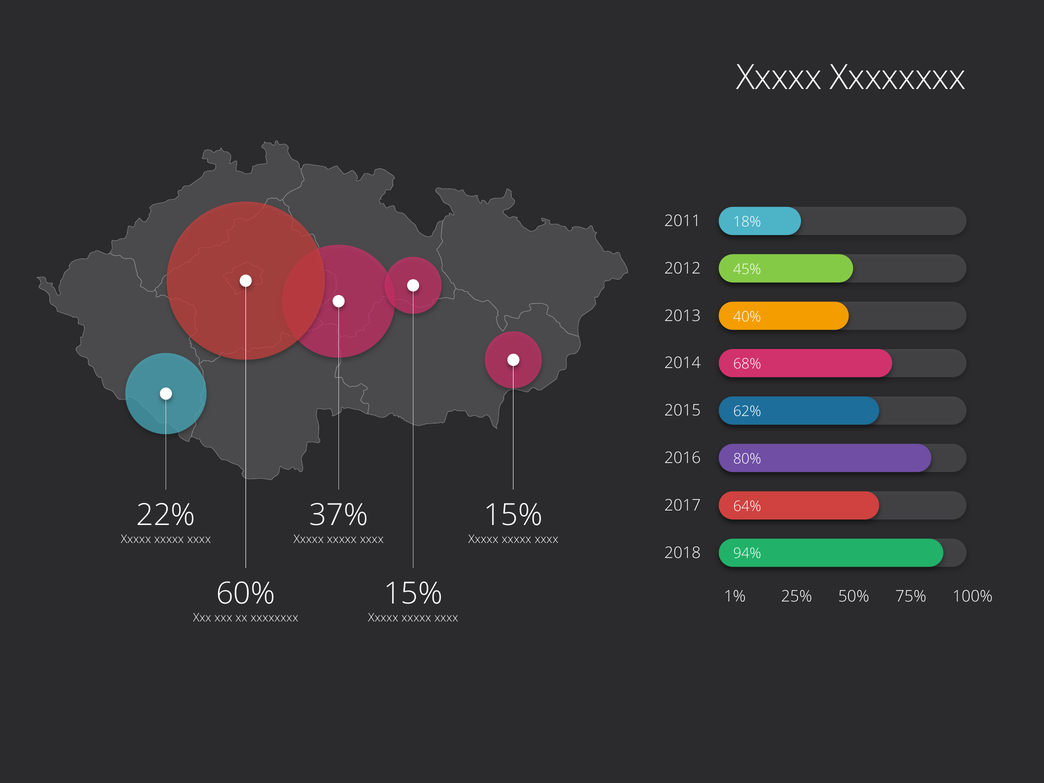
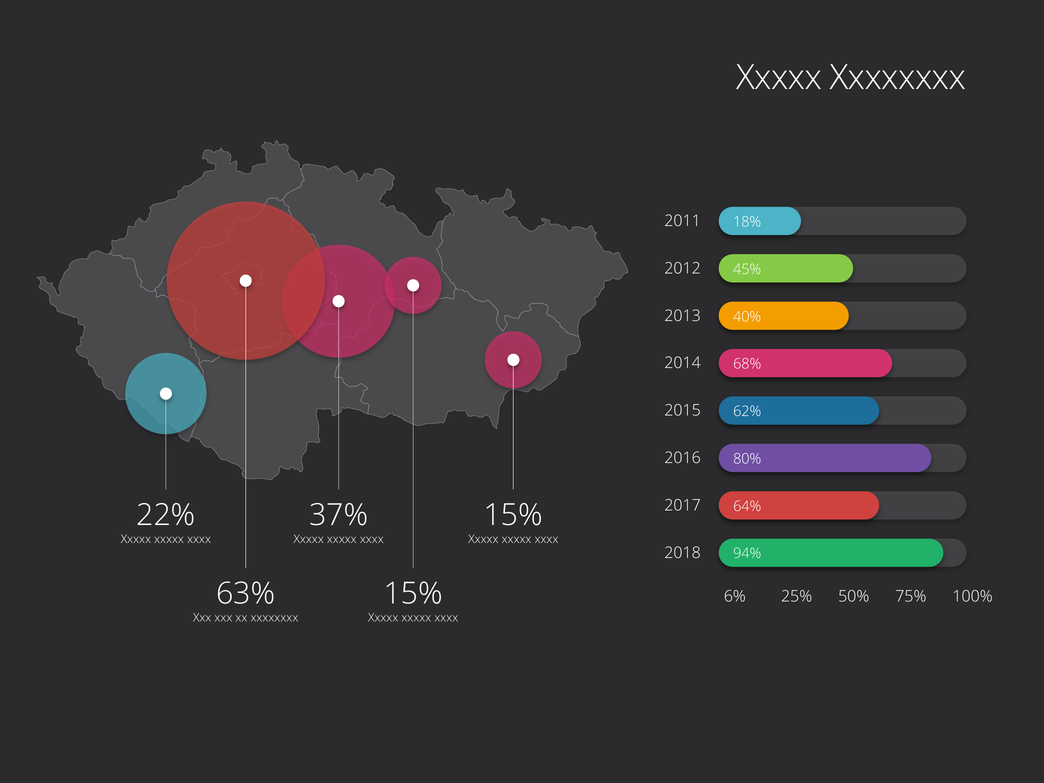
60%: 60% -> 63%
1%: 1% -> 6%
